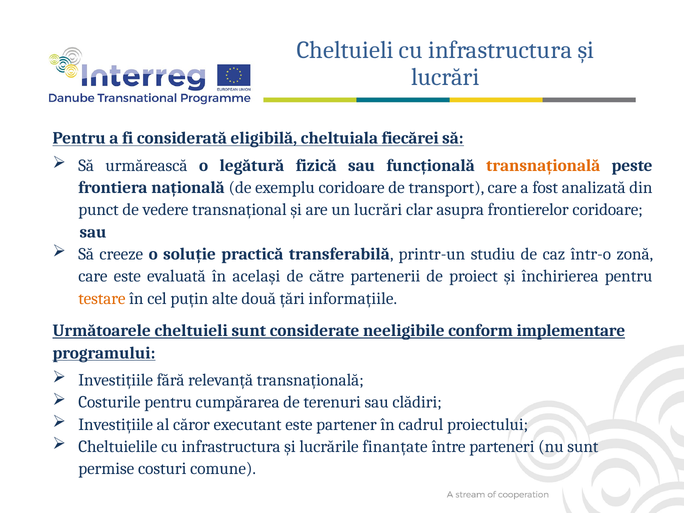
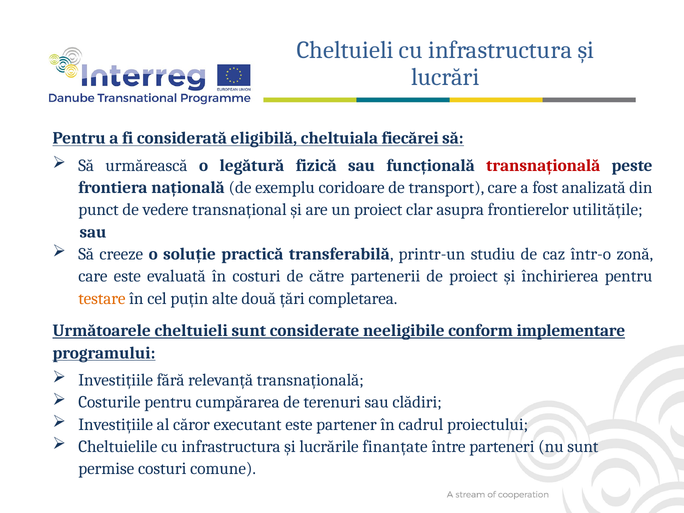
transnațională at (543, 166) colour: orange -> red
un lucrări: lucrări -> proiect
frontierelor coridoare: coridoare -> utilitățile
în același: același -> costuri
informațiile: informațiile -> completarea
